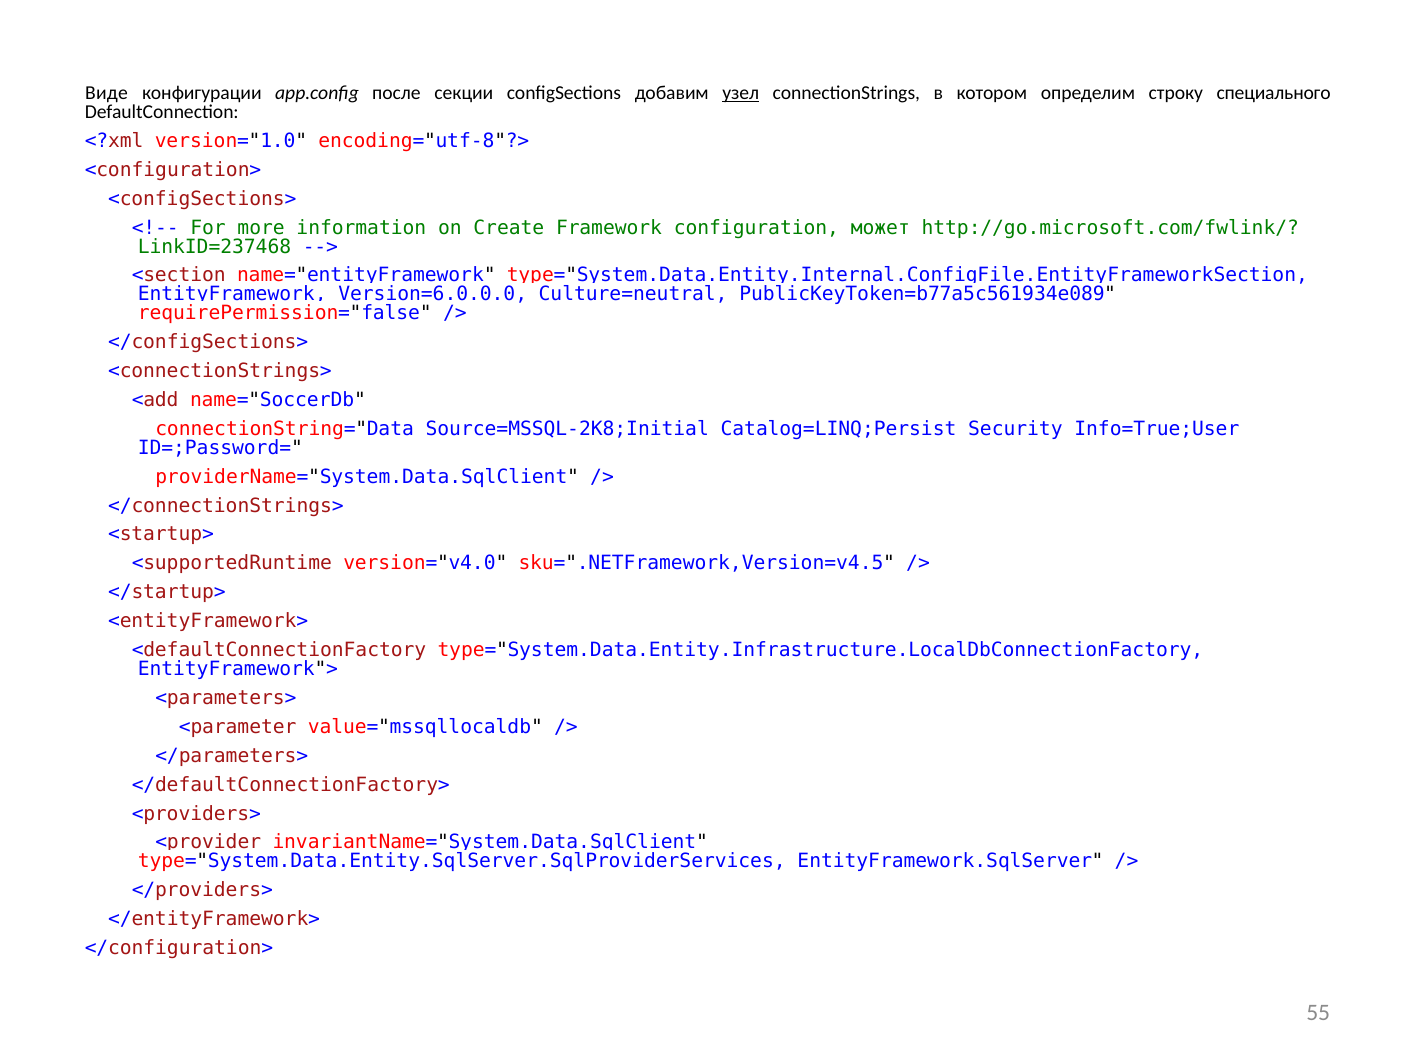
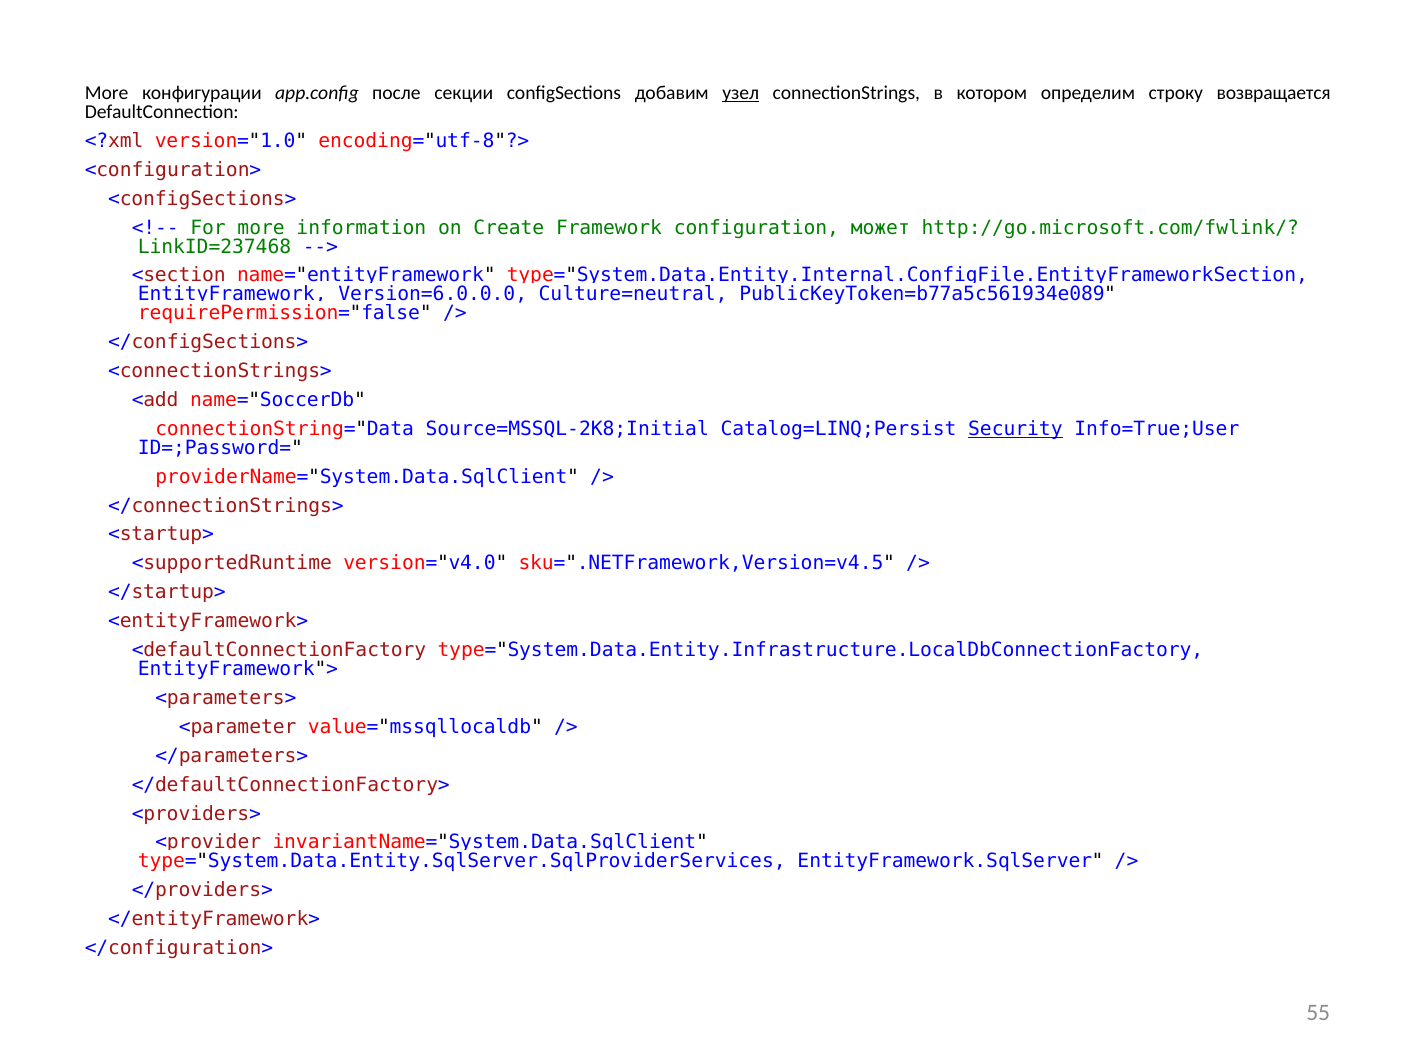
Виде at (107, 93): Виде -> More
специального: специального -> возвращается
Security underline: none -> present
